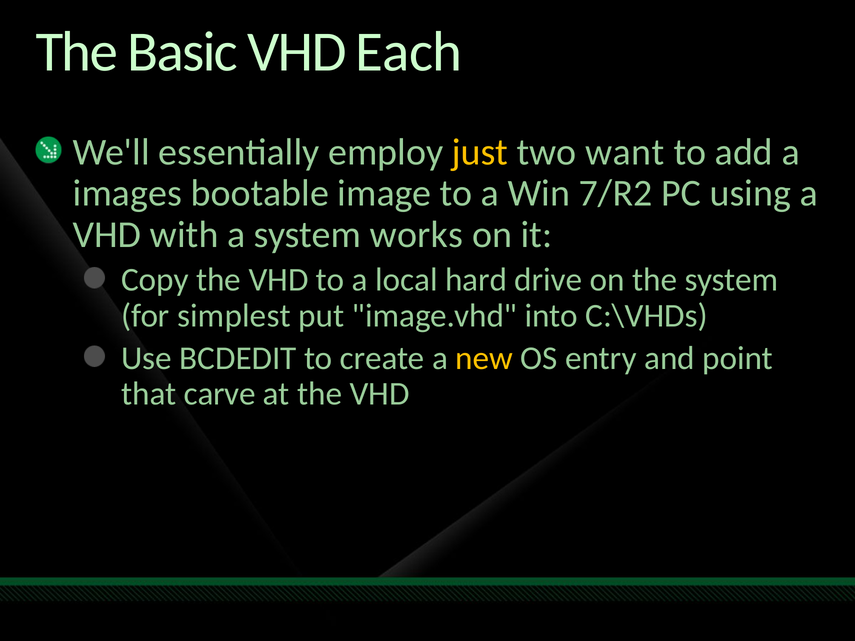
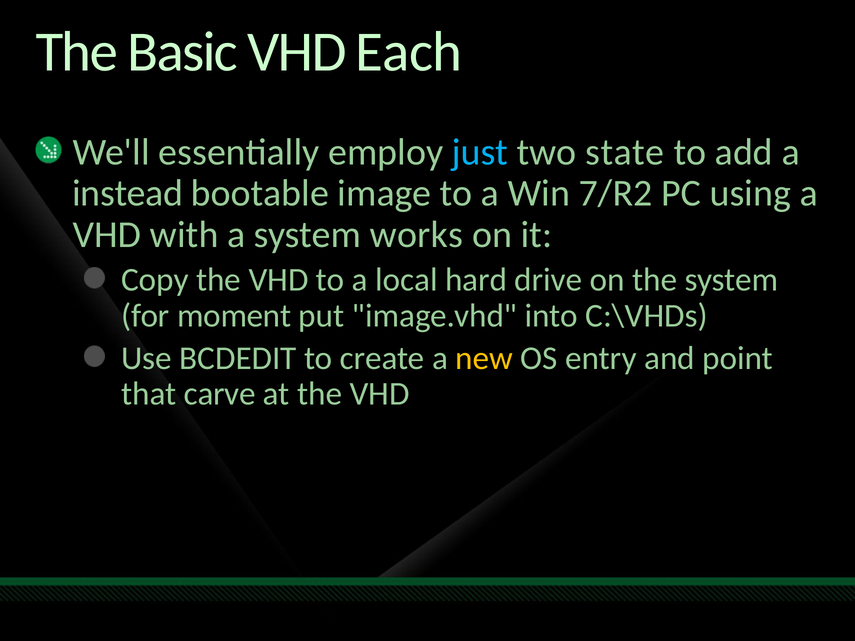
just colour: yellow -> light blue
want: want -> state
images: images -> instead
simplest: simplest -> moment
